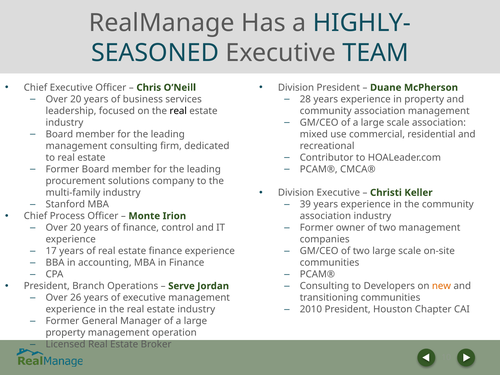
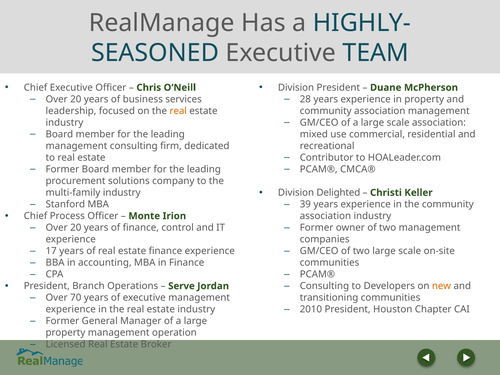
real at (178, 111) colour: black -> orange
Division Executive: Executive -> Delighted
26: 26 -> 70
